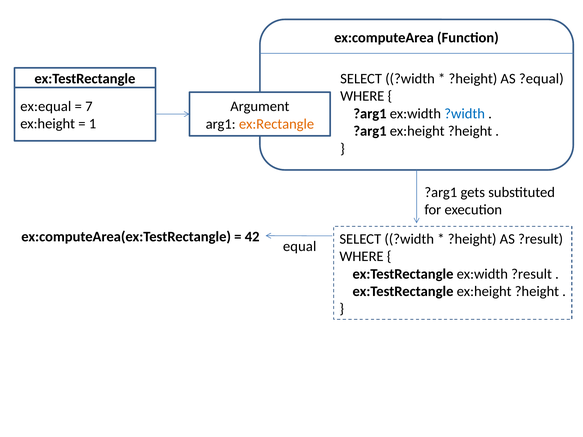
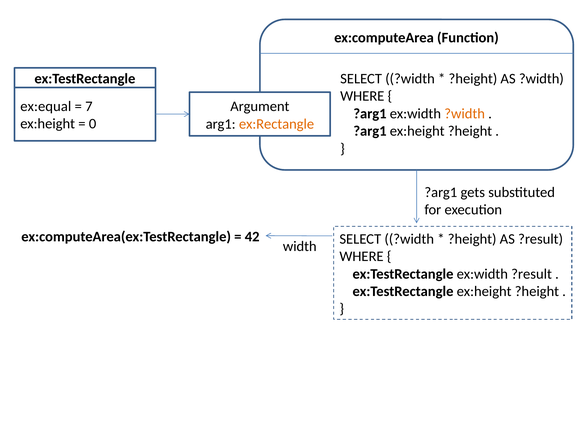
AS ?equal: ?equal -> ?width
?width at (465, 114) colour: blue -> orange
1: 1 -> 0
equal: equal -> width
